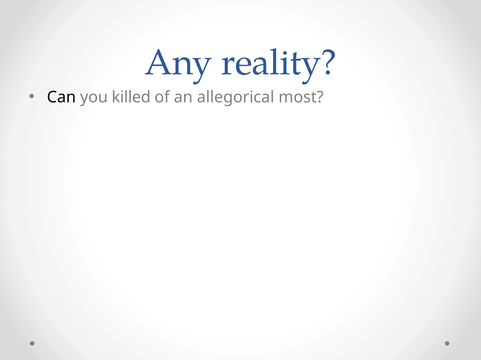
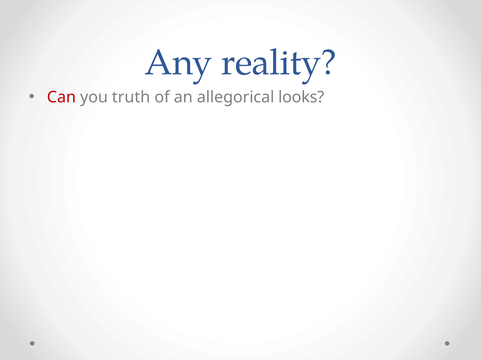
Can colour: black -> red
killed: killed -> truth
most: most -> looks
